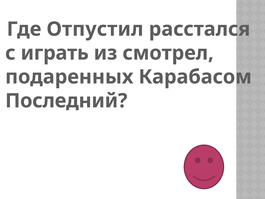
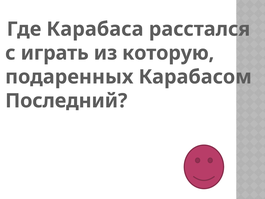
Отпустил: Отпустил -> Карабаса
смотрел: смотрел -> которую
